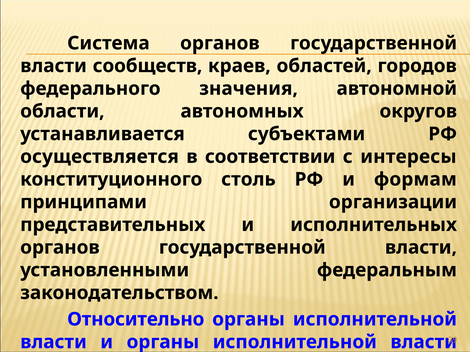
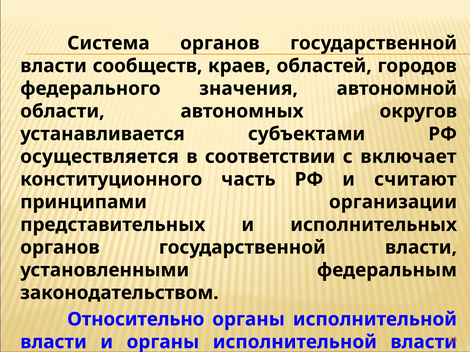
интересы: интересы -> включает
столь: столь -> часть
формам: формам -> считают
